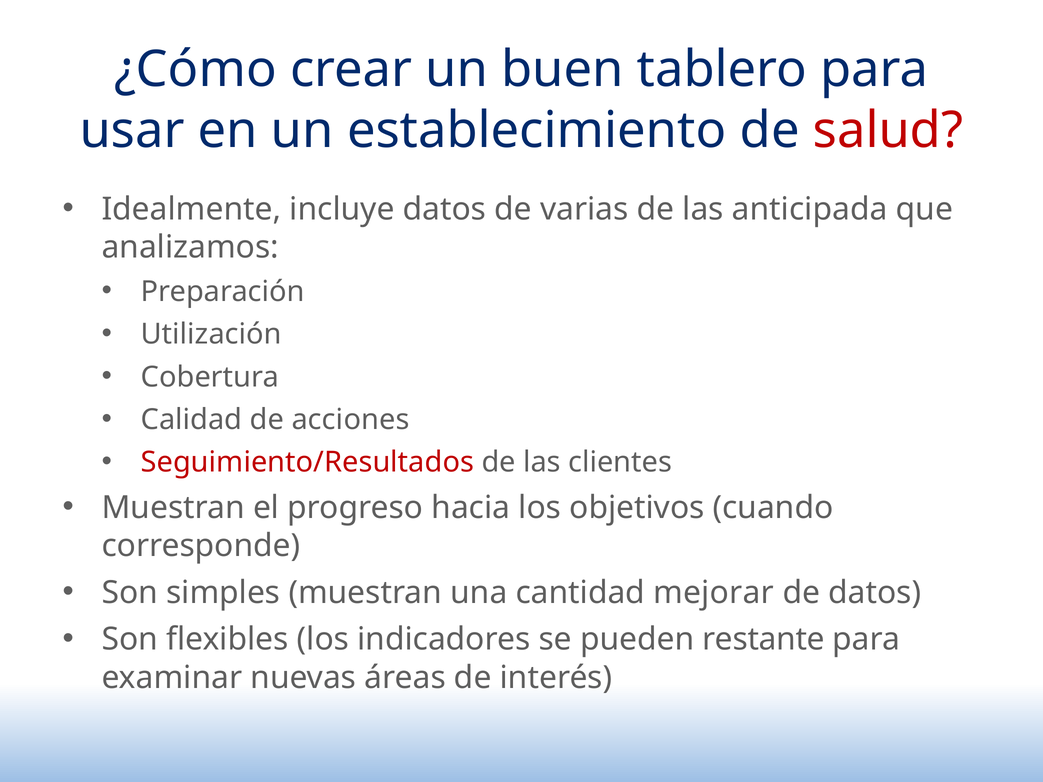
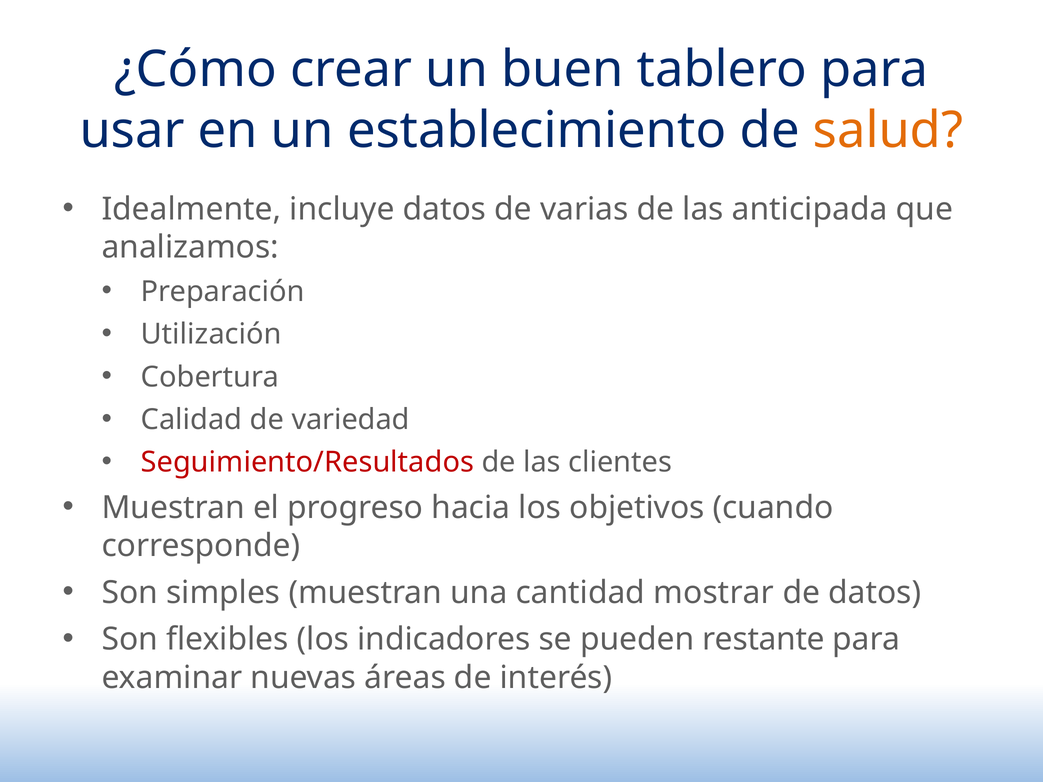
salud colour: red -> orange
acciones: acciones -> variedad
mejorar: mejorar -> mostrar
